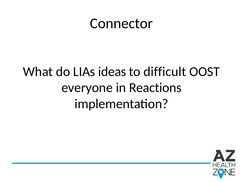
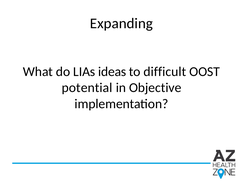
Connector: Connector -> Expanding
everyone: everyone -> potential
Reactions: Reactions -> Objective
